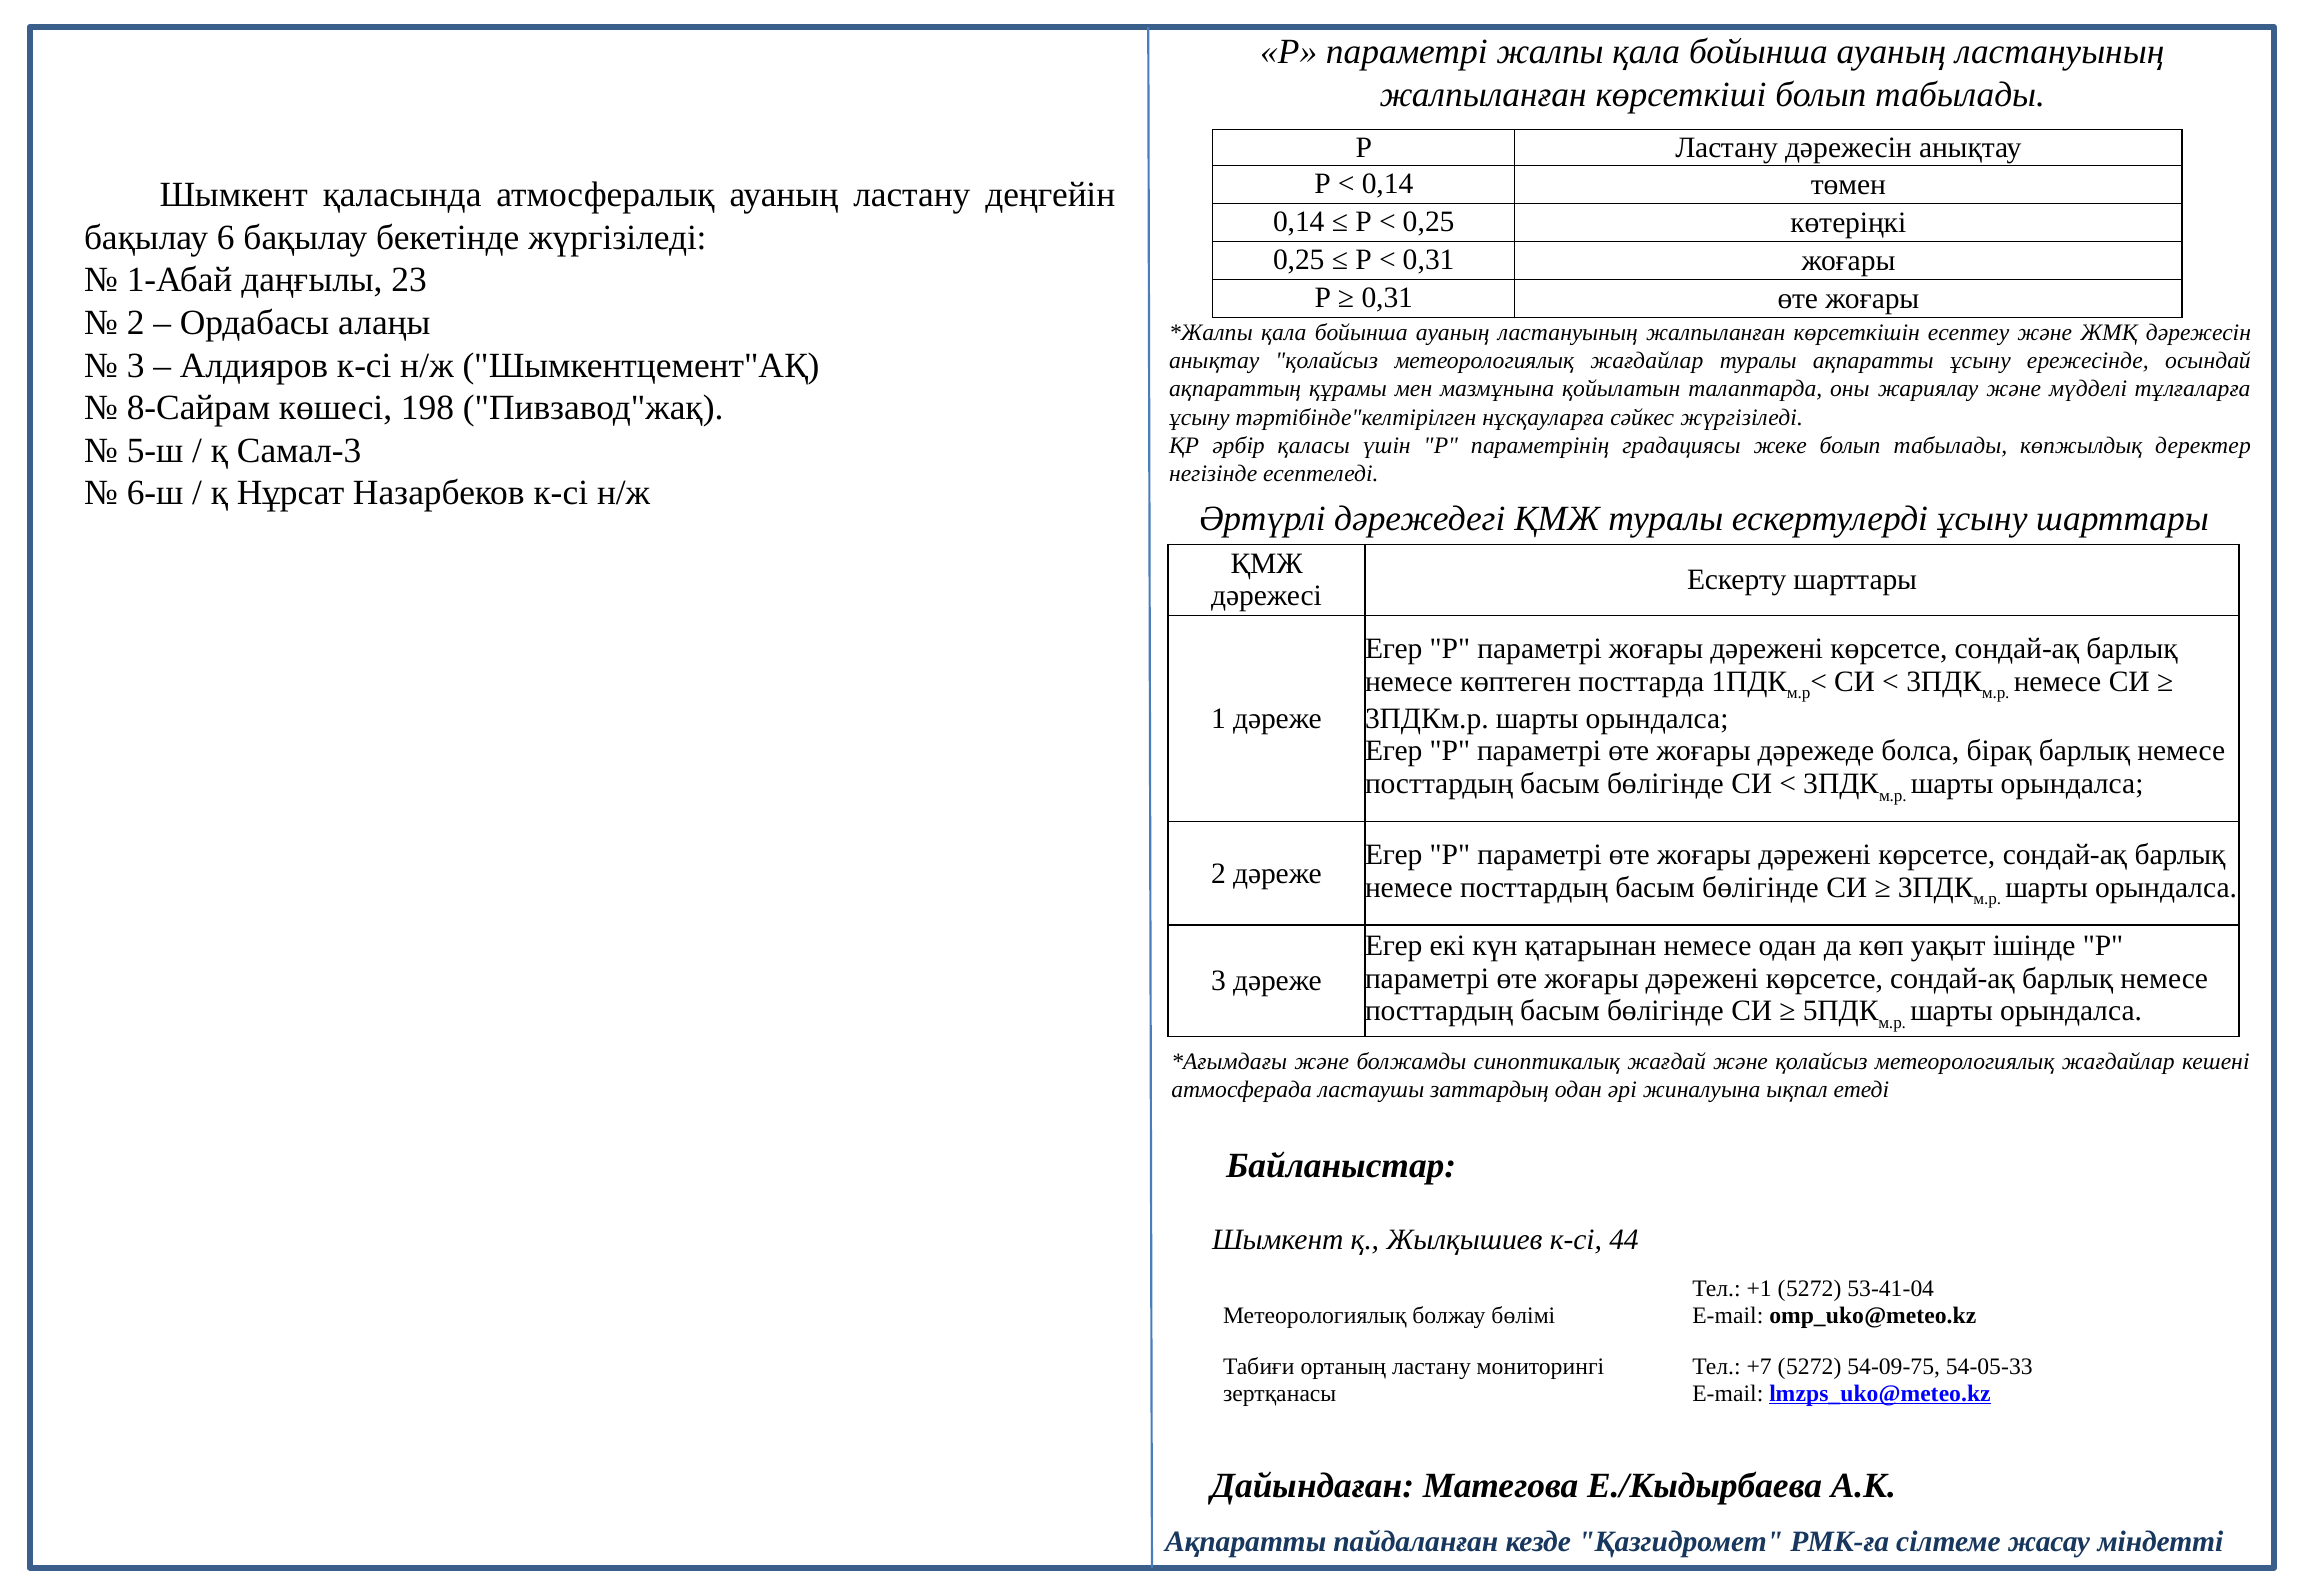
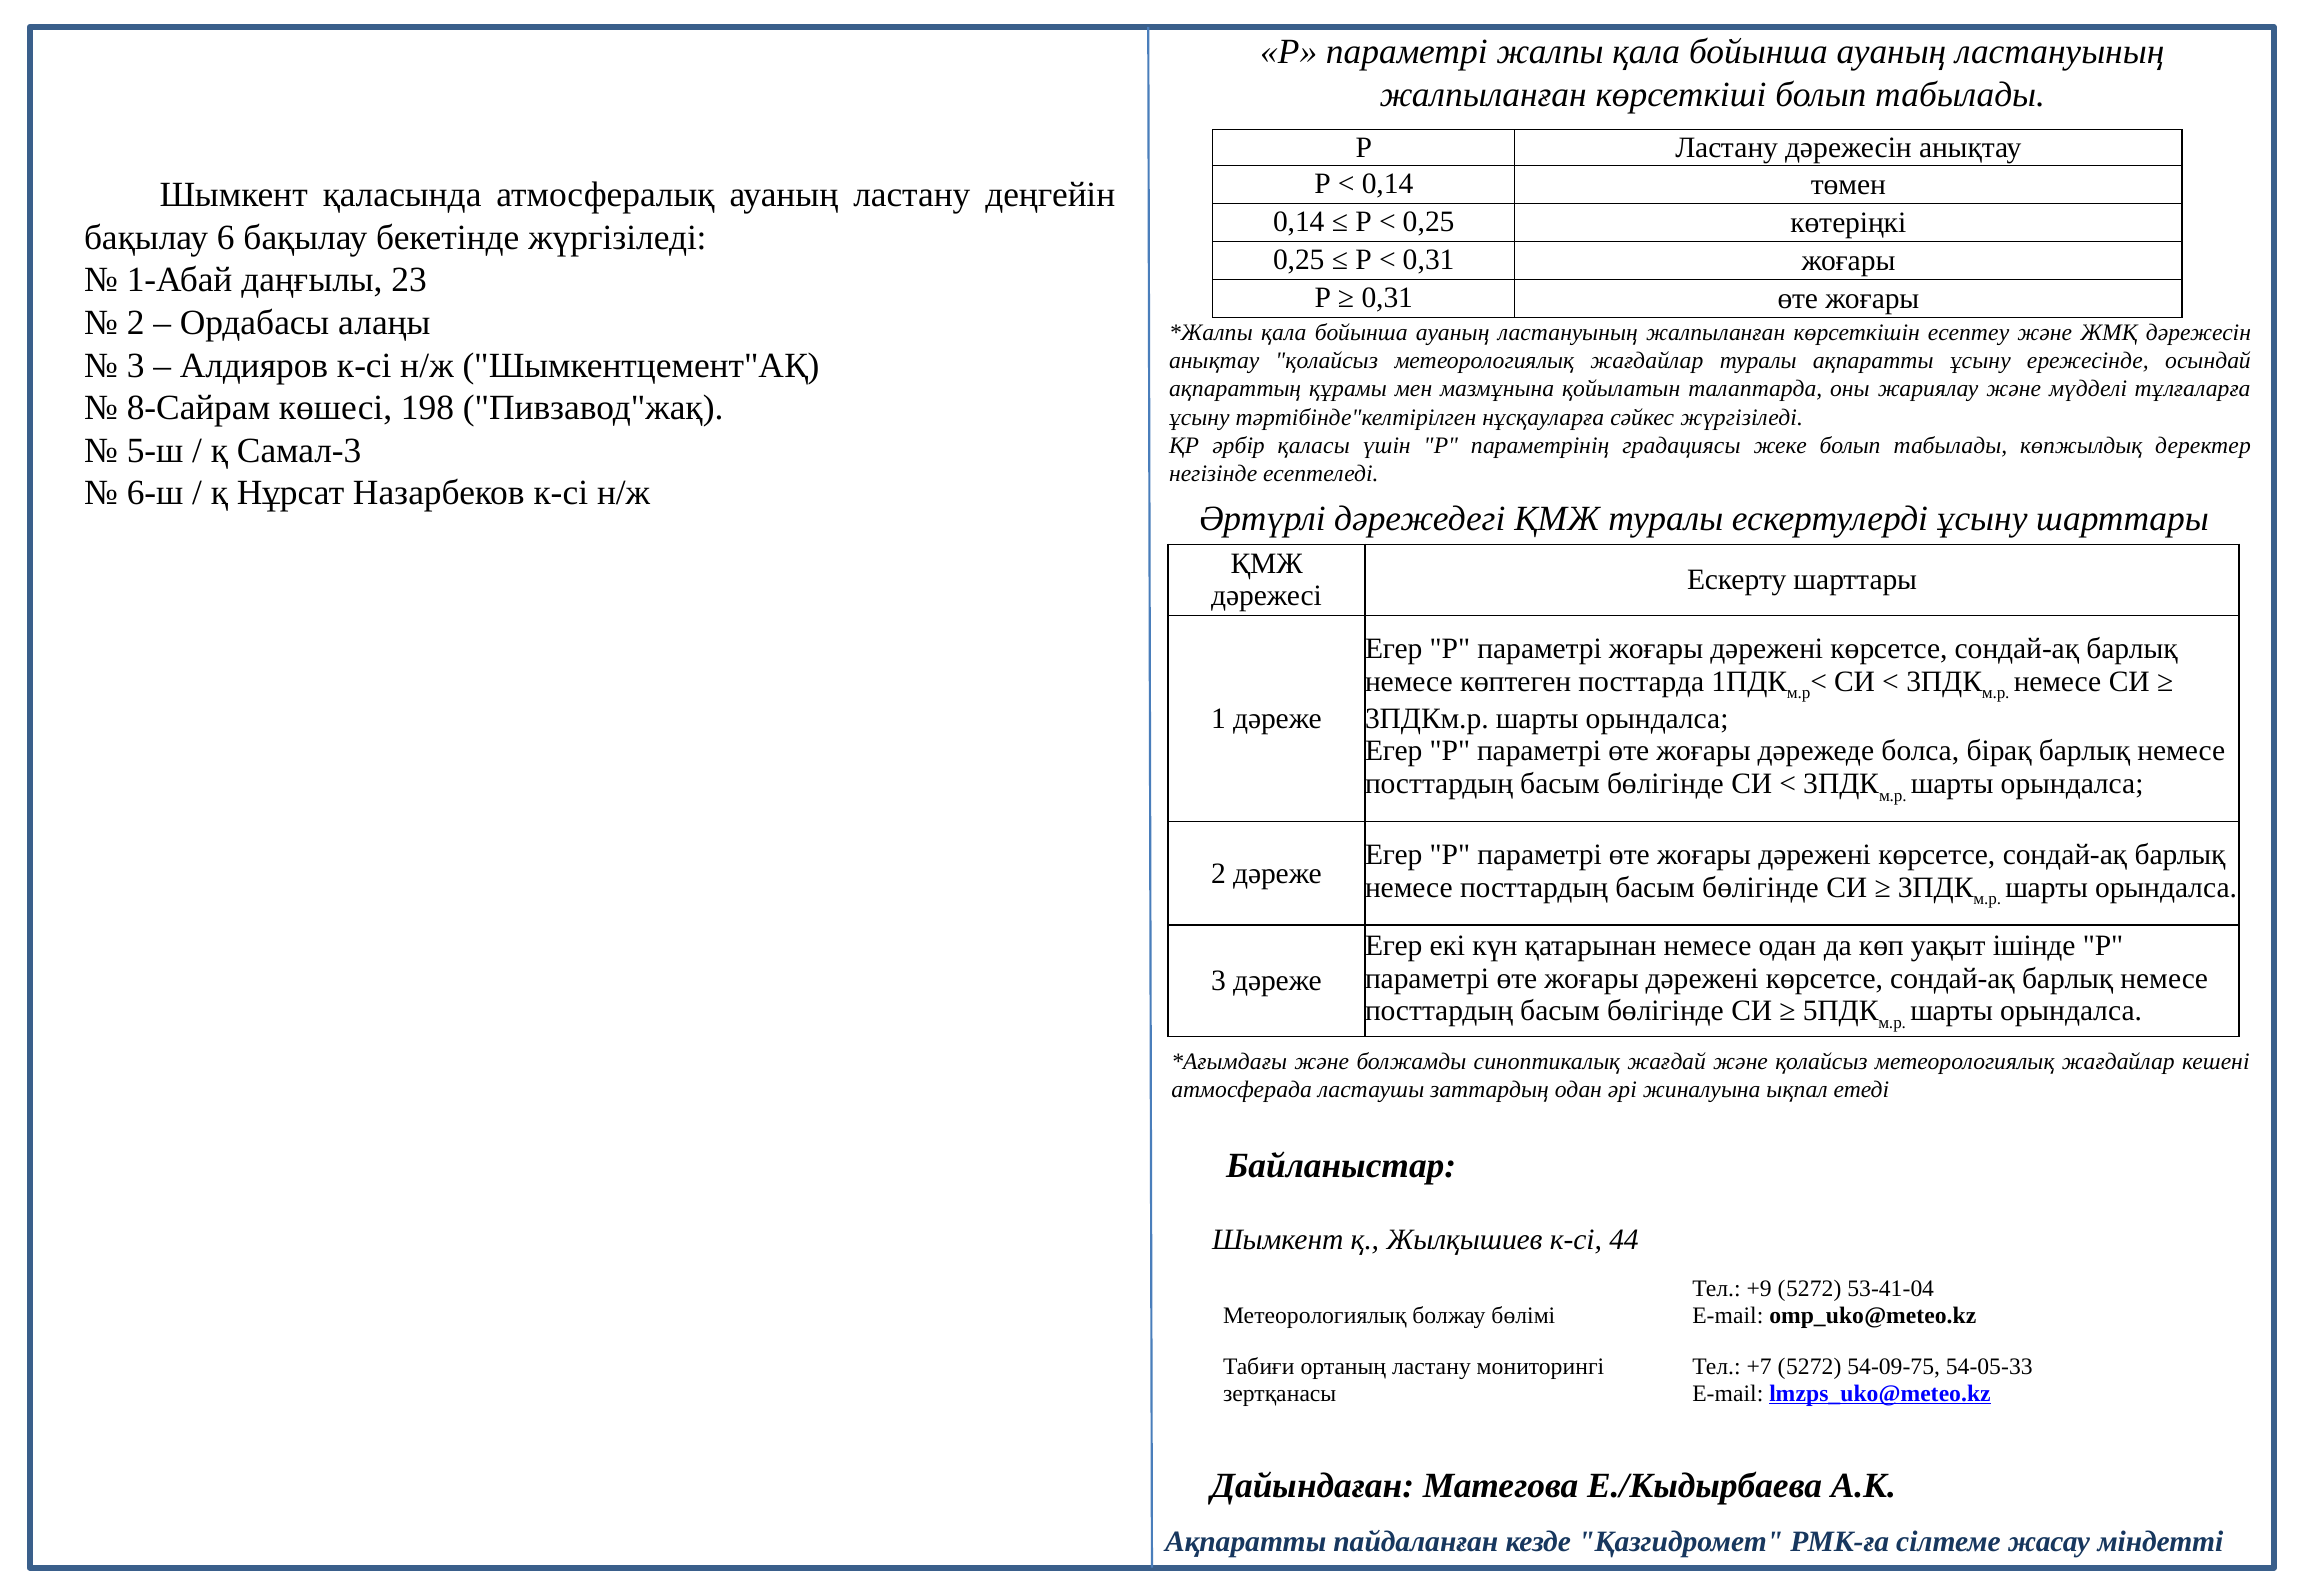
+1: +1 -> +9
